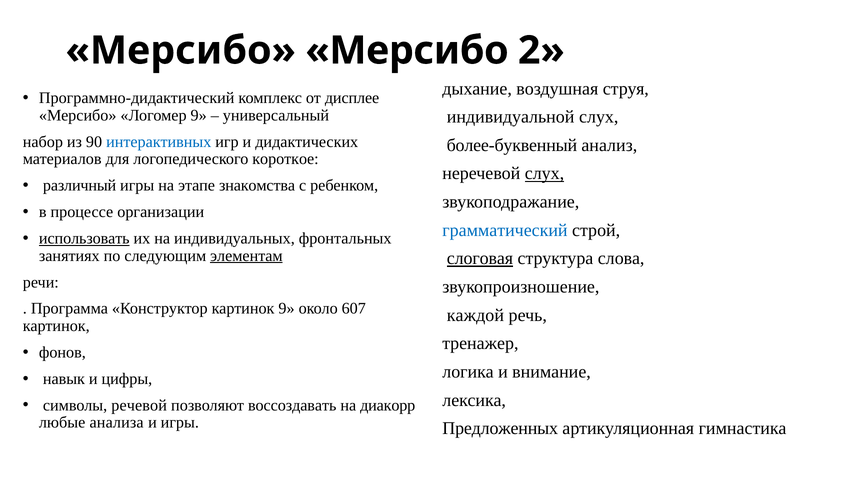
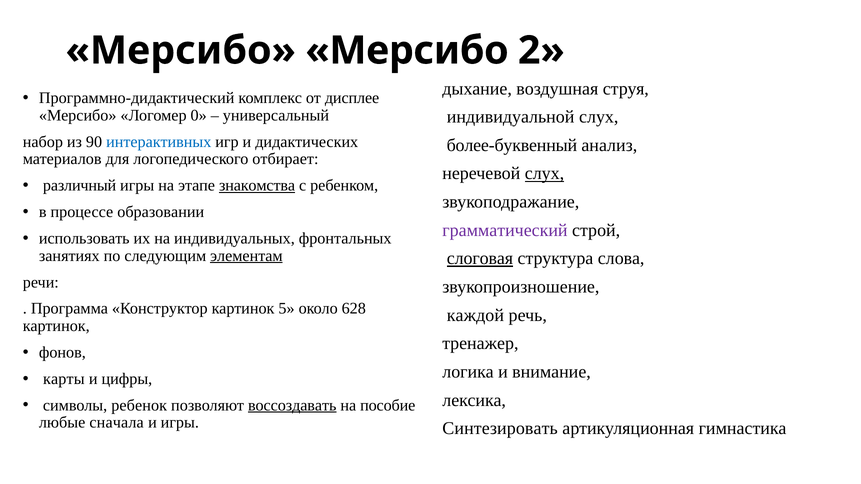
Логомер 9: 9 -> 0
короткое: короткое -> отбирает
знакомства underline: none -> present
организации: организации -> образовании
грамматический colour: blue -> purple
использовать underline: present -> none
картинок 9: 9 -> 5
607: 607 -> 628
навык: навык -> карты
речевой: речевой -> ребенок
воссоздавать underline: none -> present
диакорр: диакорр -> пособие
анализа: анализа -> сначала
Предложенных: Предложенных -> Синтезировать
